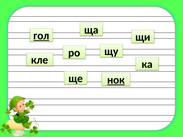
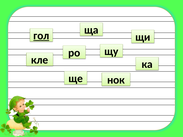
нок underline: present -> none
